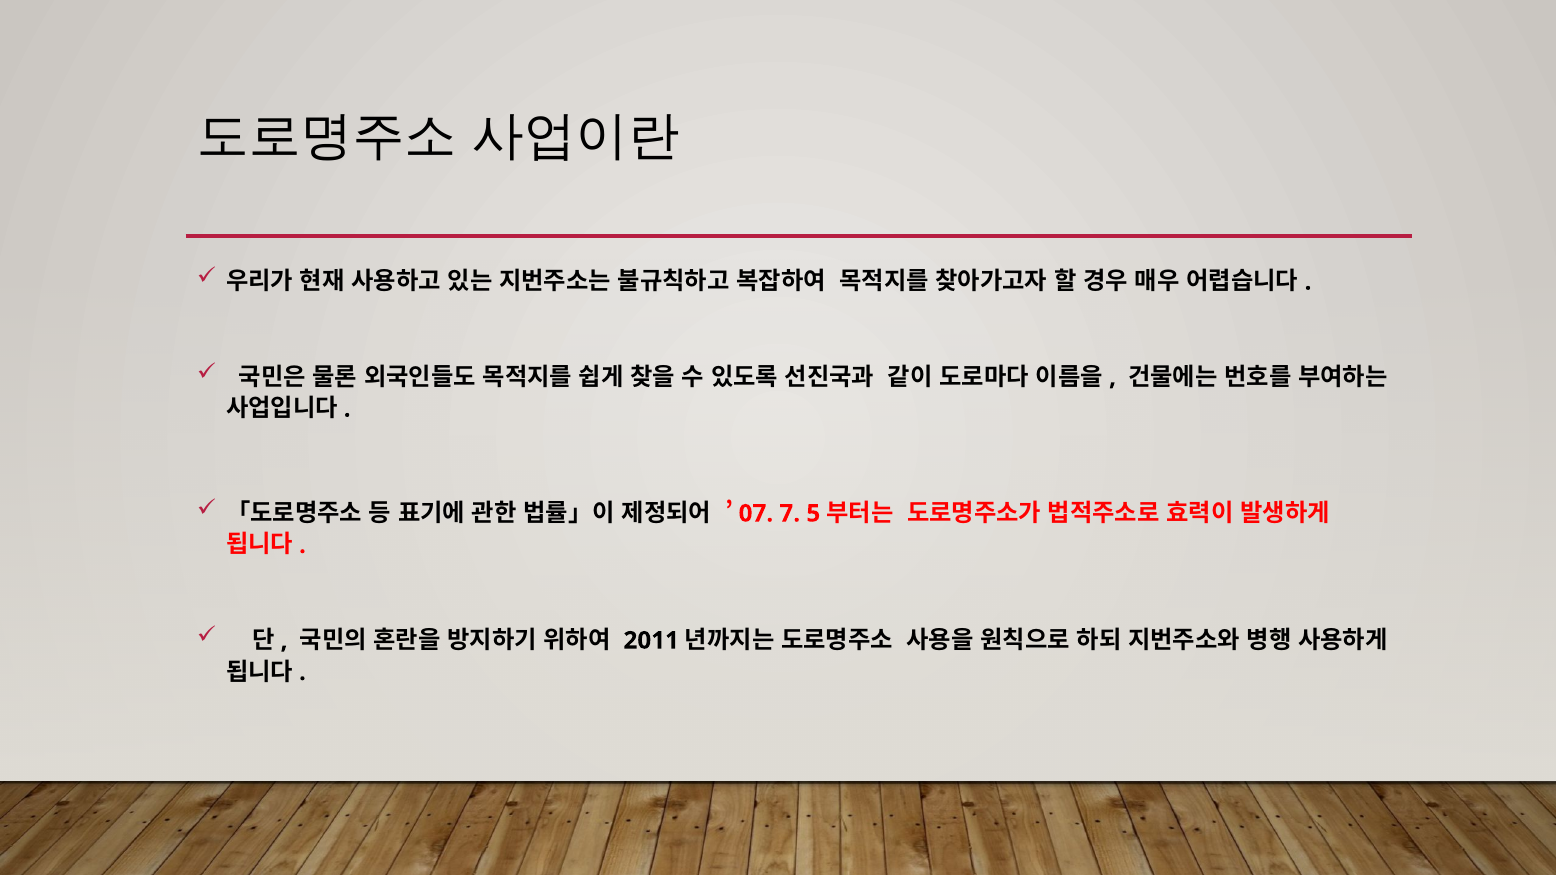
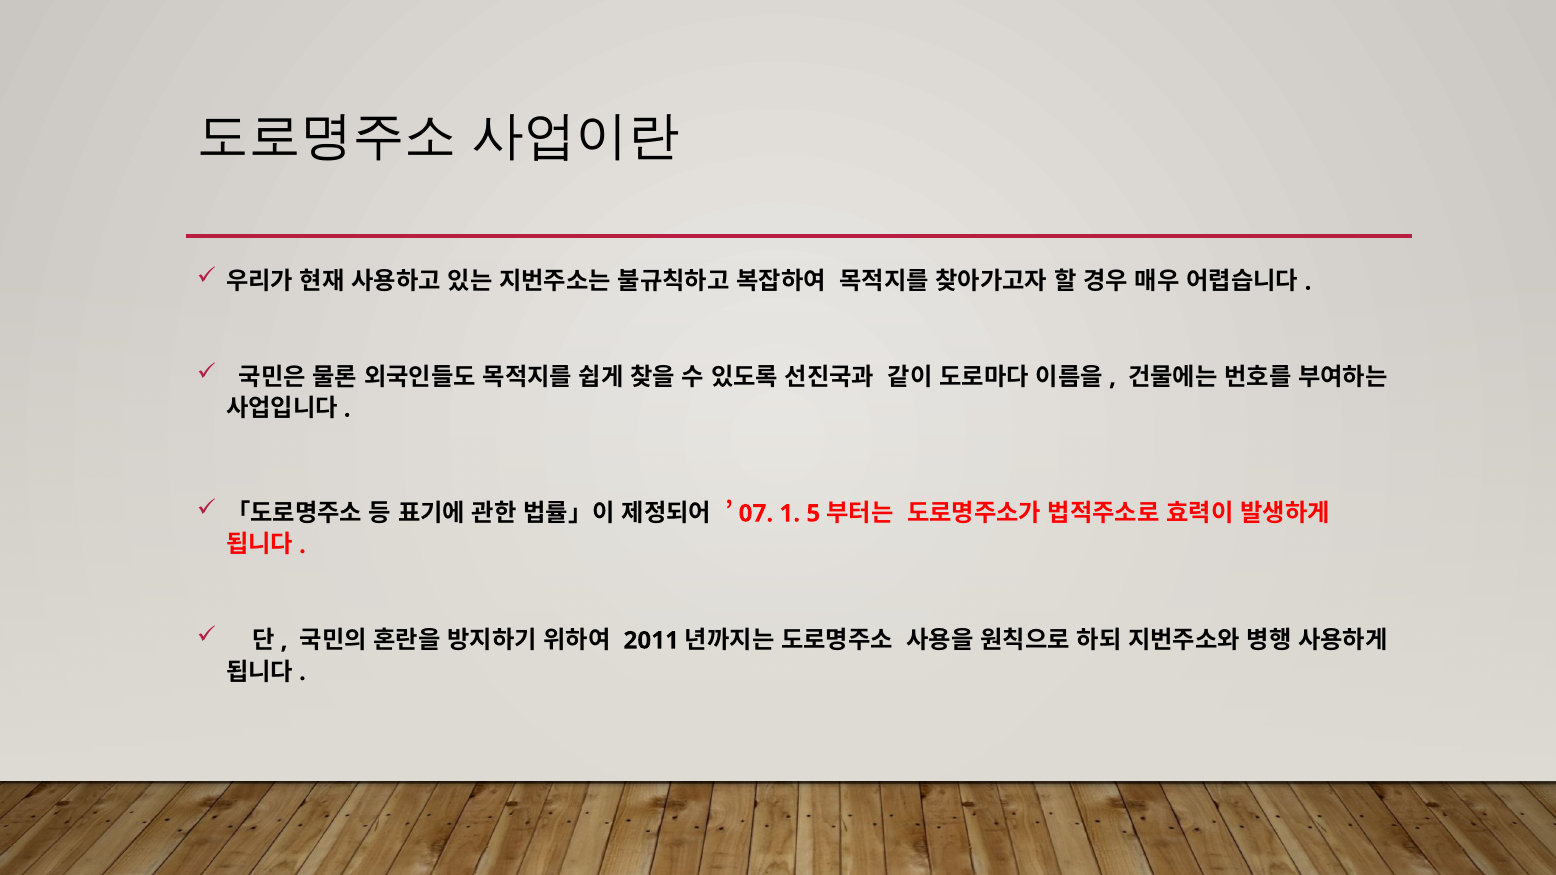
7: 7 -> 1
